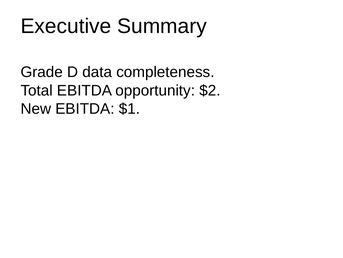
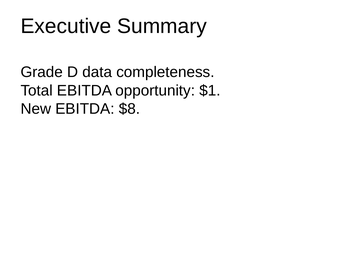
$2: $2 -> $1
$1: $1 -> $8
